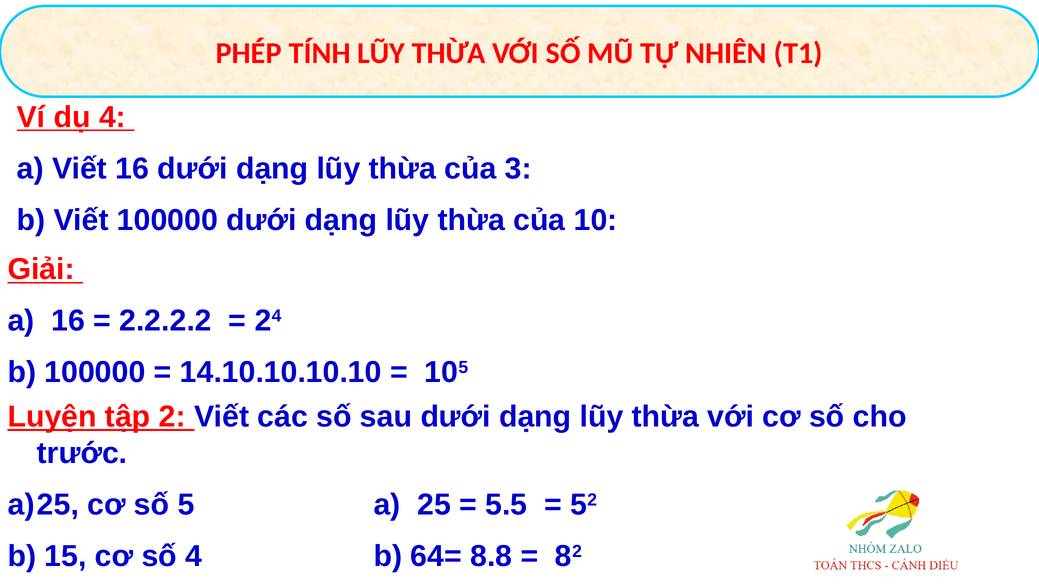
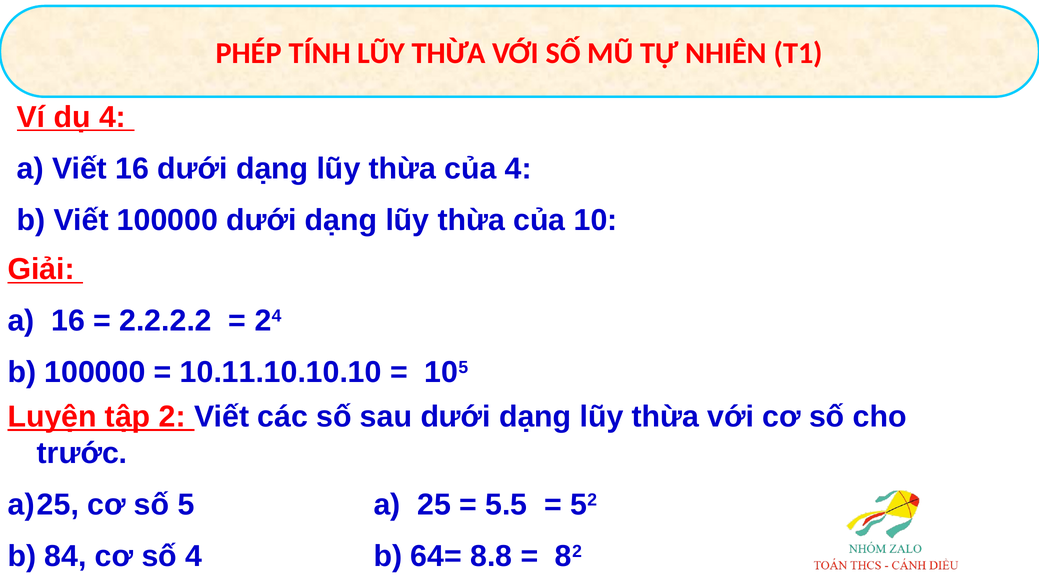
của 3: 3 -> 4
14.10.10.10.10: 14.10.10.10.10 -> 10.11.10.10.10
15: 15 -> 84
